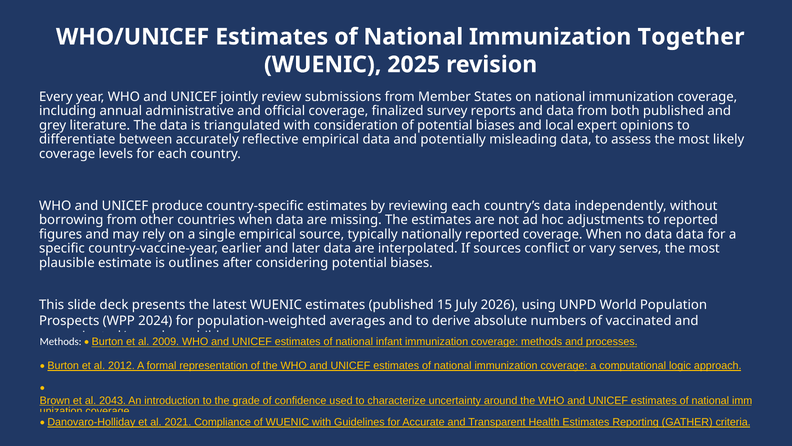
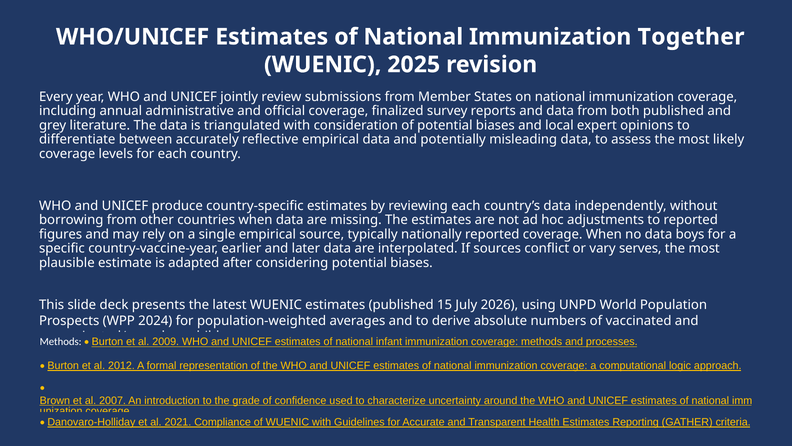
data data: data -> boys
outlines: outlines -> adapted
2043: 2043 -> 2007
